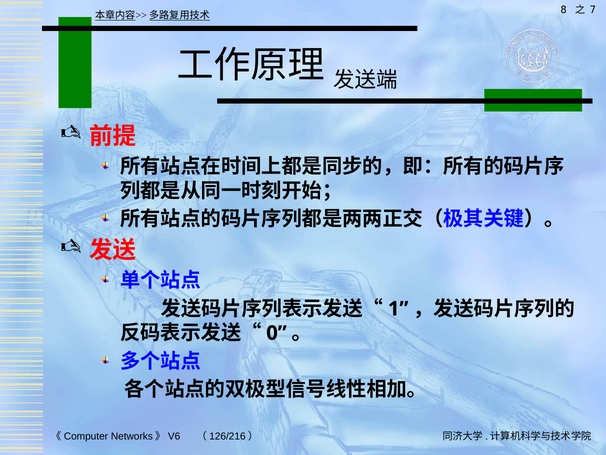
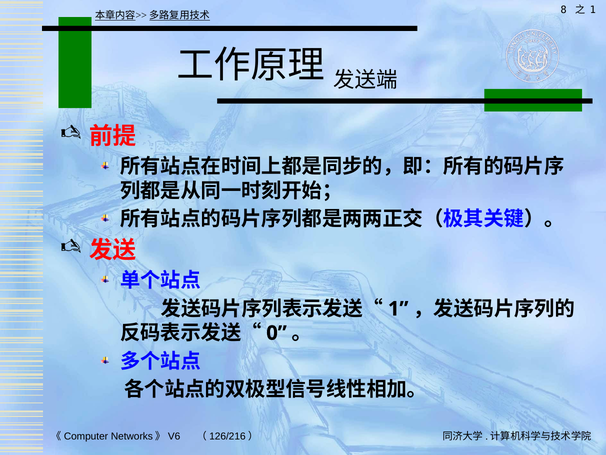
7 at (593, 10): 7 -> 1
